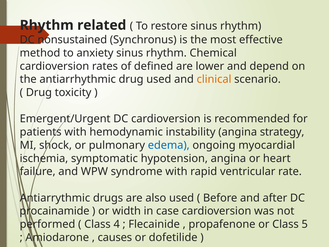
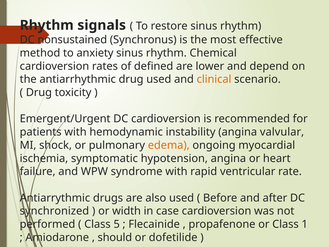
related: related -> signals
strategy: strategy -> valvular
edema colour: blue -> orange
procainamide: procainamide -> synchronized
4: 4 -> 5
5: 5 -> 1
causes: causes -> should
